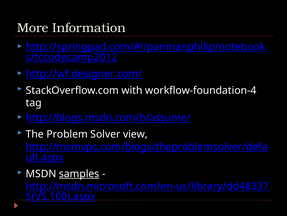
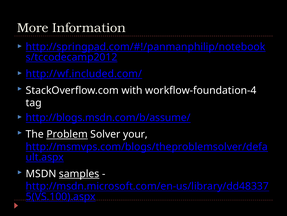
http://wf.designer.com/: http://wf.designer.com/ -> http://wf.included.com/
Problem underline: none -> present
view: view -> your
